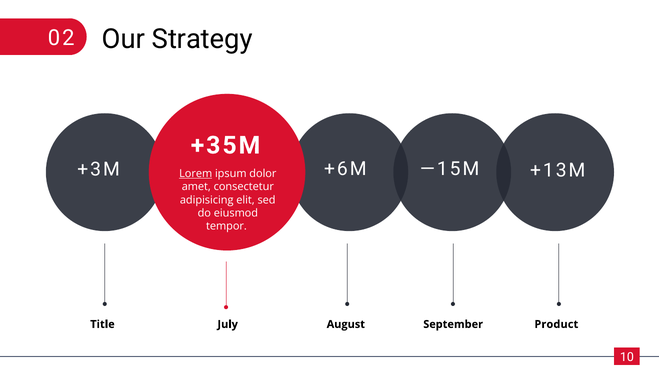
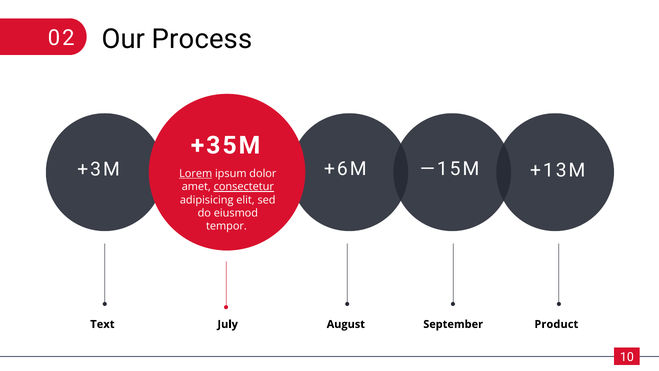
Strategy: Strategy -> Process
consectetur underline: none -> present
Title: Title -> Text
